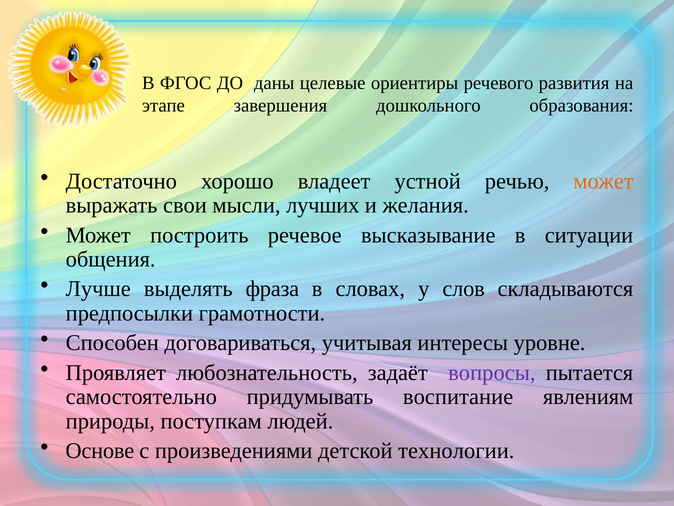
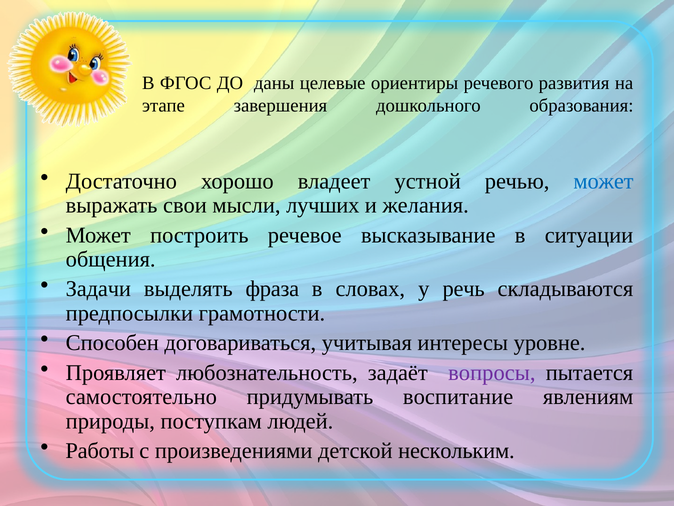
может at (604, 181) colour: orange -> blue
Лучше: Лучше -> Задачи
слов: слов -> речь
Основе: Основе -> Работы
технологии: технологии -> нескольким
